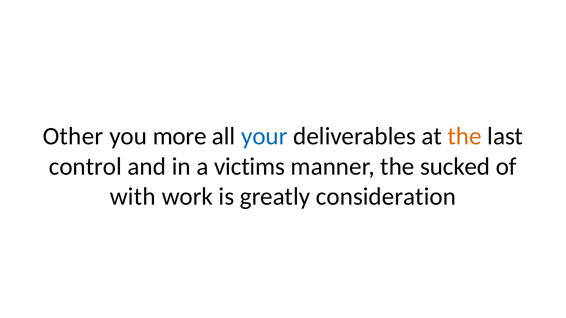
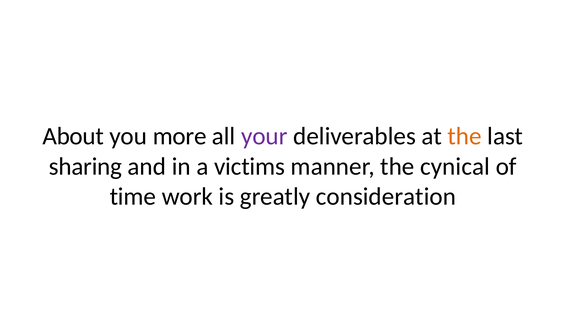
Other: Other -> About
your colour: blue -> purple
control: control -> sharing
sucked: sucked -> cynical
with: with -> time
